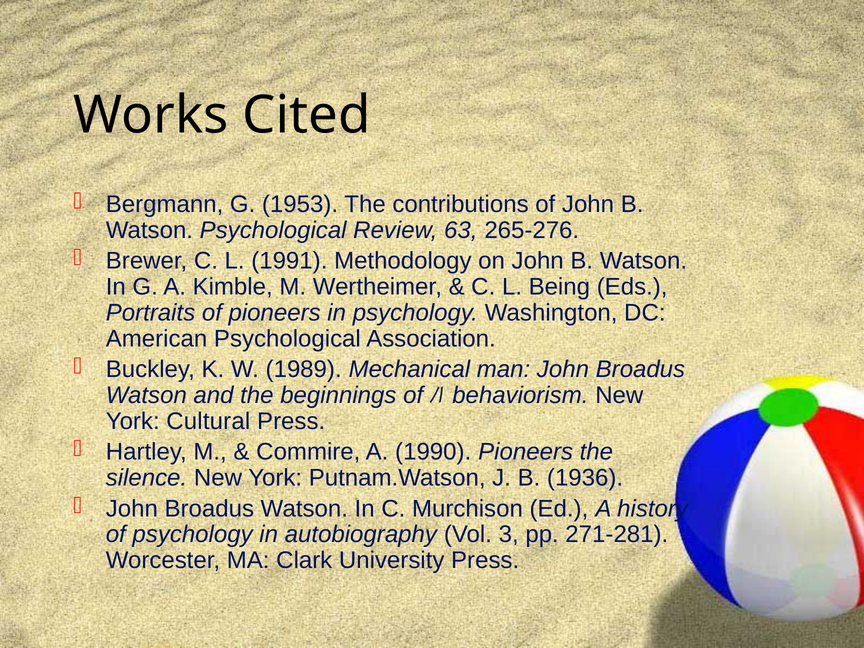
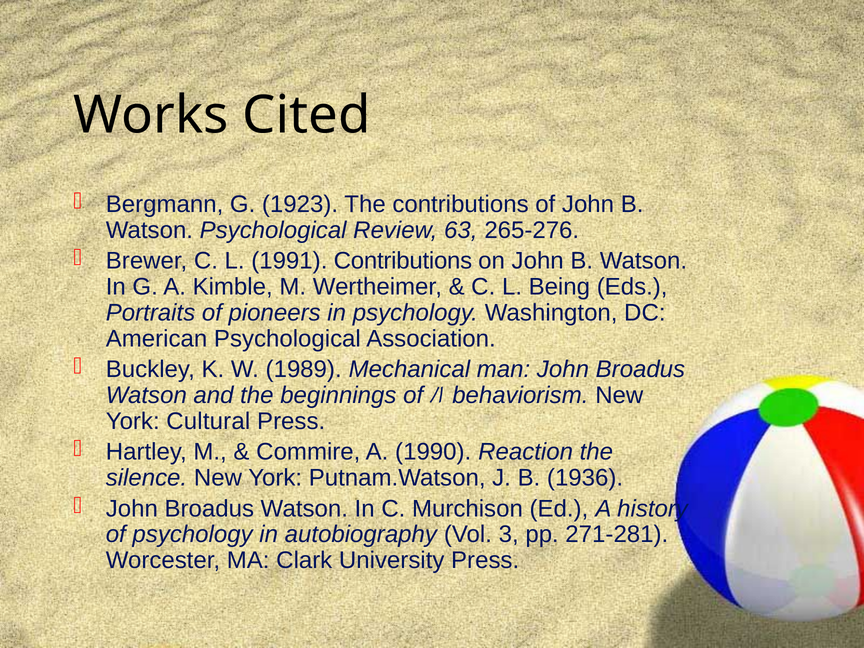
1953: 1953 -> 1923
1991 Methodology: Methodology -> Contributions
1990 Pioneers: Pioneers -> Reaction
